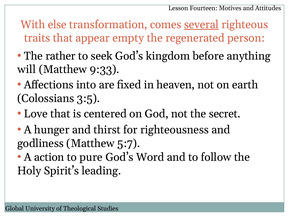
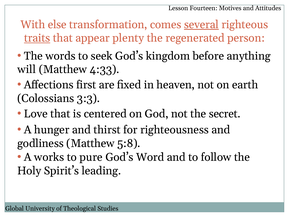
traits underline: none -> present
empty: empty -> plenty
rather: rather -> words
9:33: 9:33 -> 4:33
into: into -> first
3:5: 3:5 -> 3:3
5:7: 5:7 -> 5:8
action: action -> works
